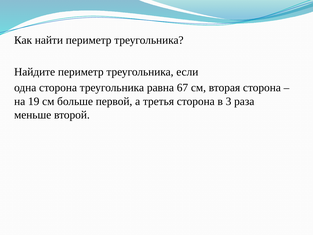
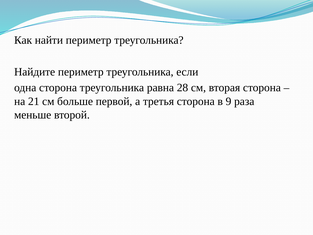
67: 67 -> 28
19: 19 -> 21
3: 3 -> 9
